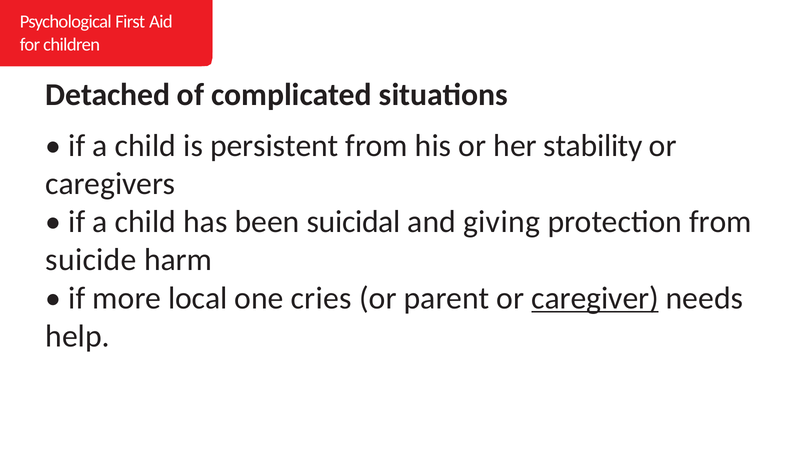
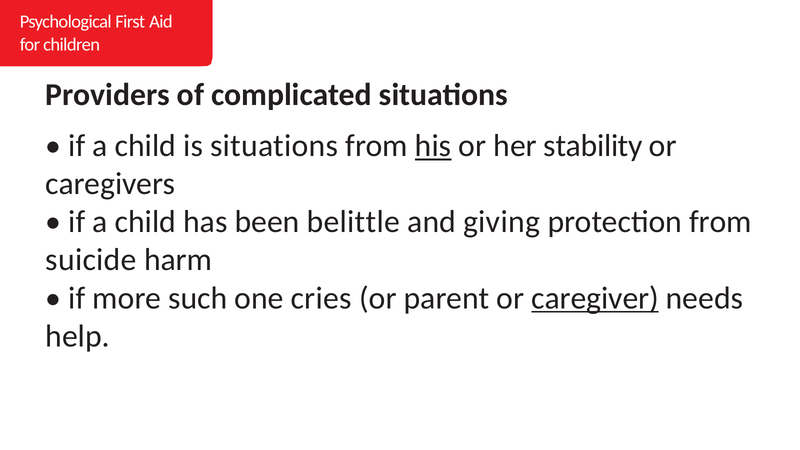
Detached: Detached -> Providers
is persistent: persistent -> situations
his underline: none -> present
suicidal: suicidal -> belittle
local: local -> such
